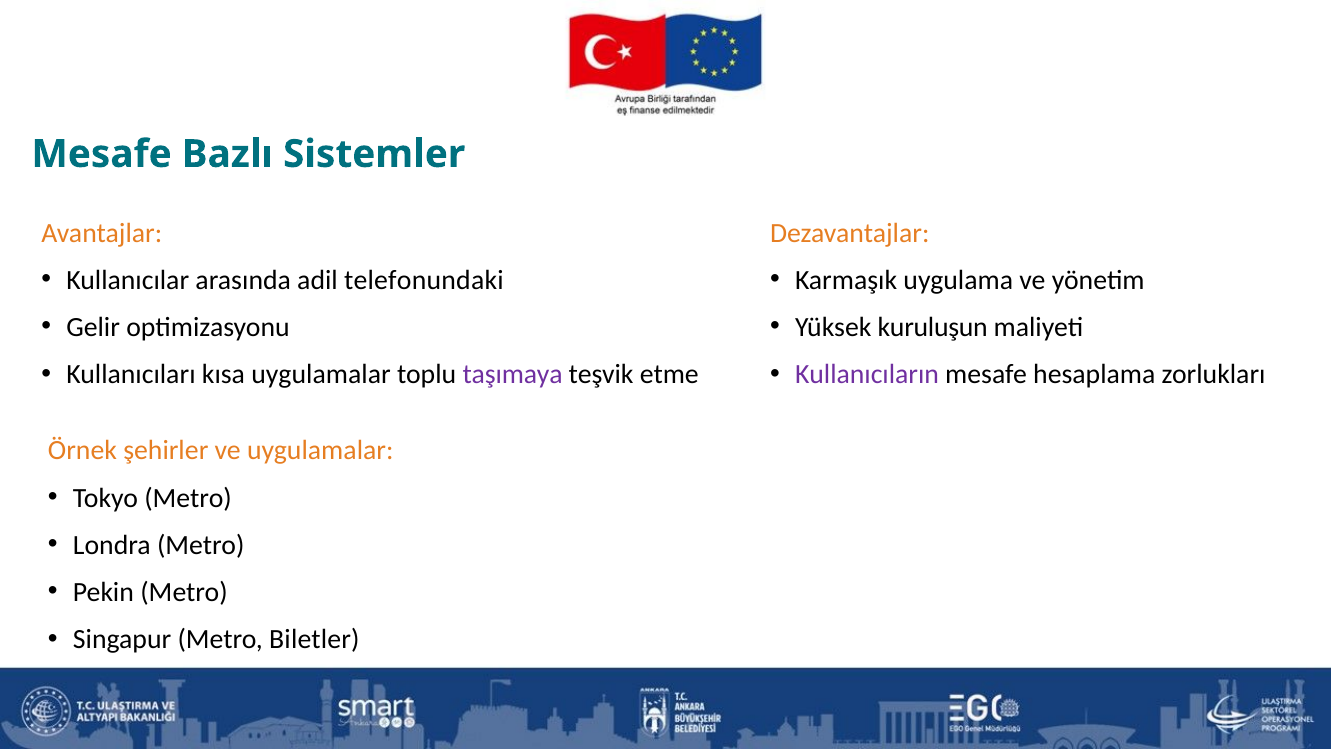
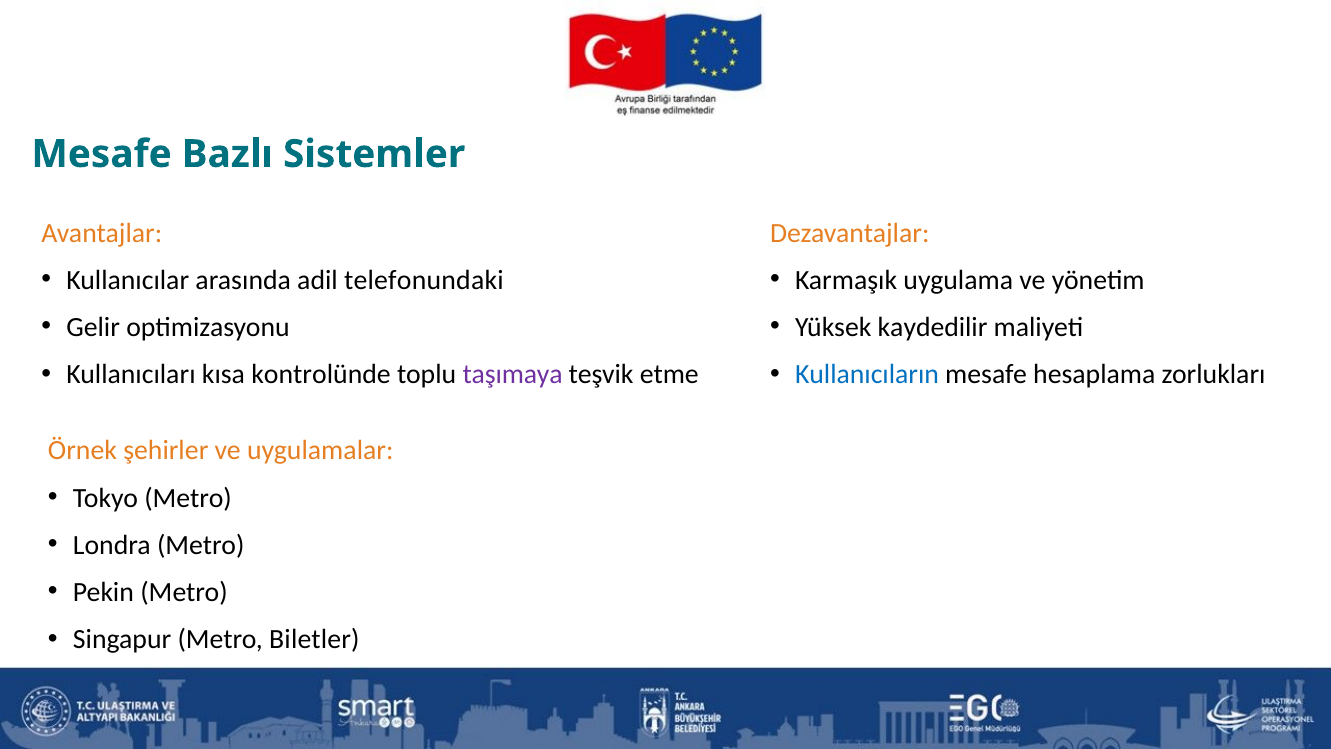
kuruluşun: kuruluşun -> kaydedilir
kısa uygulamalar: uygulamalar -> kontrolünde
Kullanıcıların colour: purple -> blue
